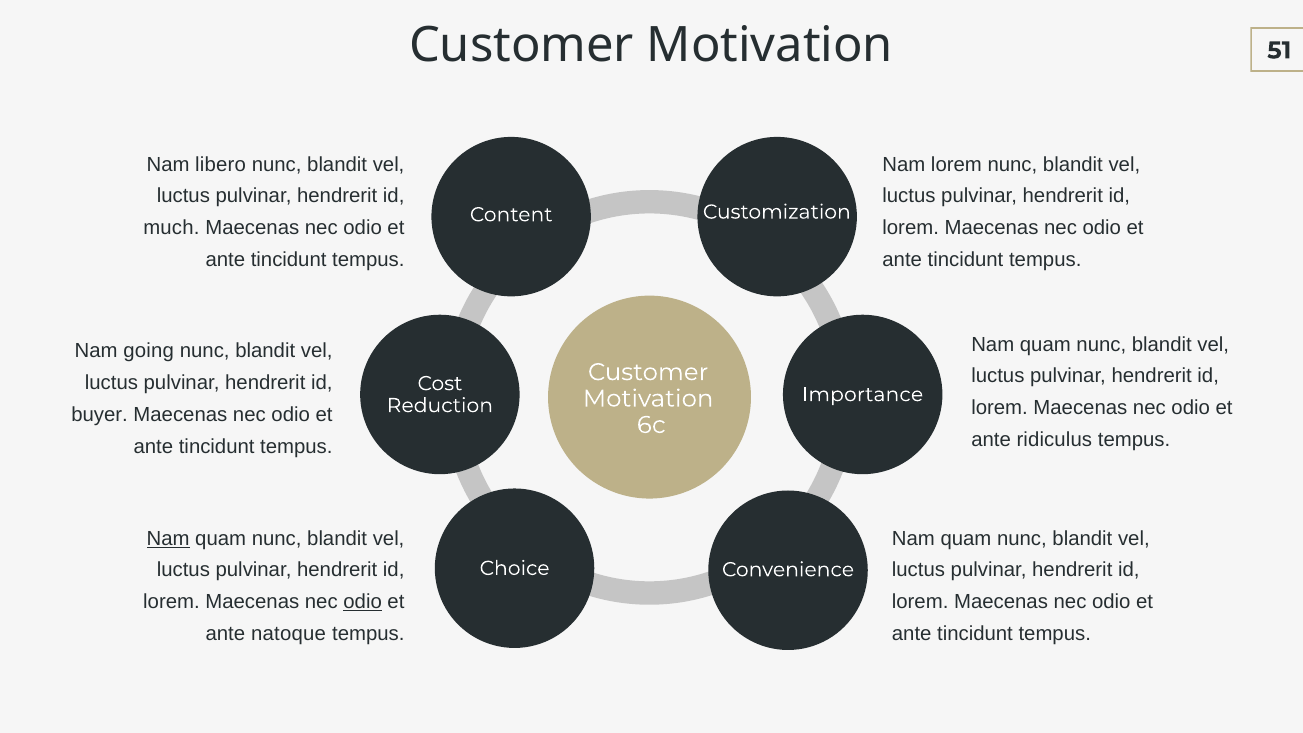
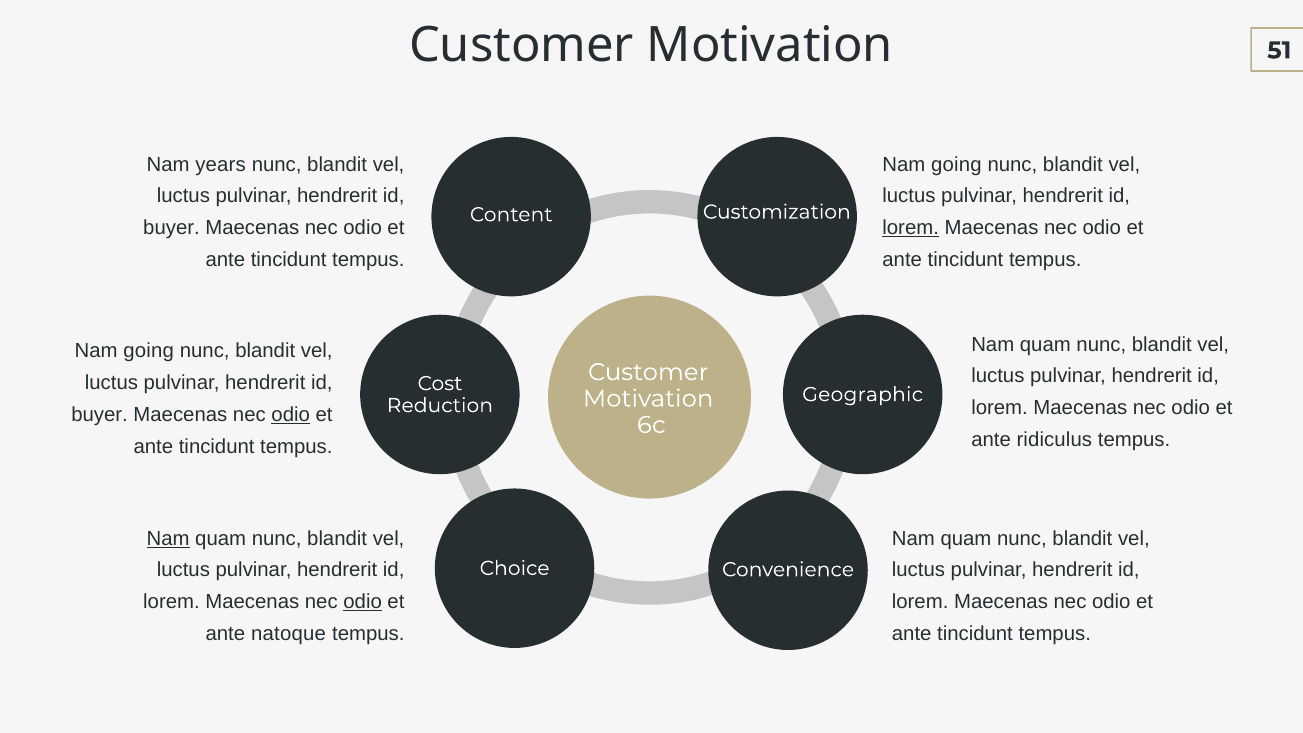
libero: libero -> years
lorem at (956, 164): lorem -> going
much at (171, 228): much -> buyer
lorem at (911, 228) underline: none -> present
Importance: Importance -> Geographic
odio at (291, 415) underline: none -> present
